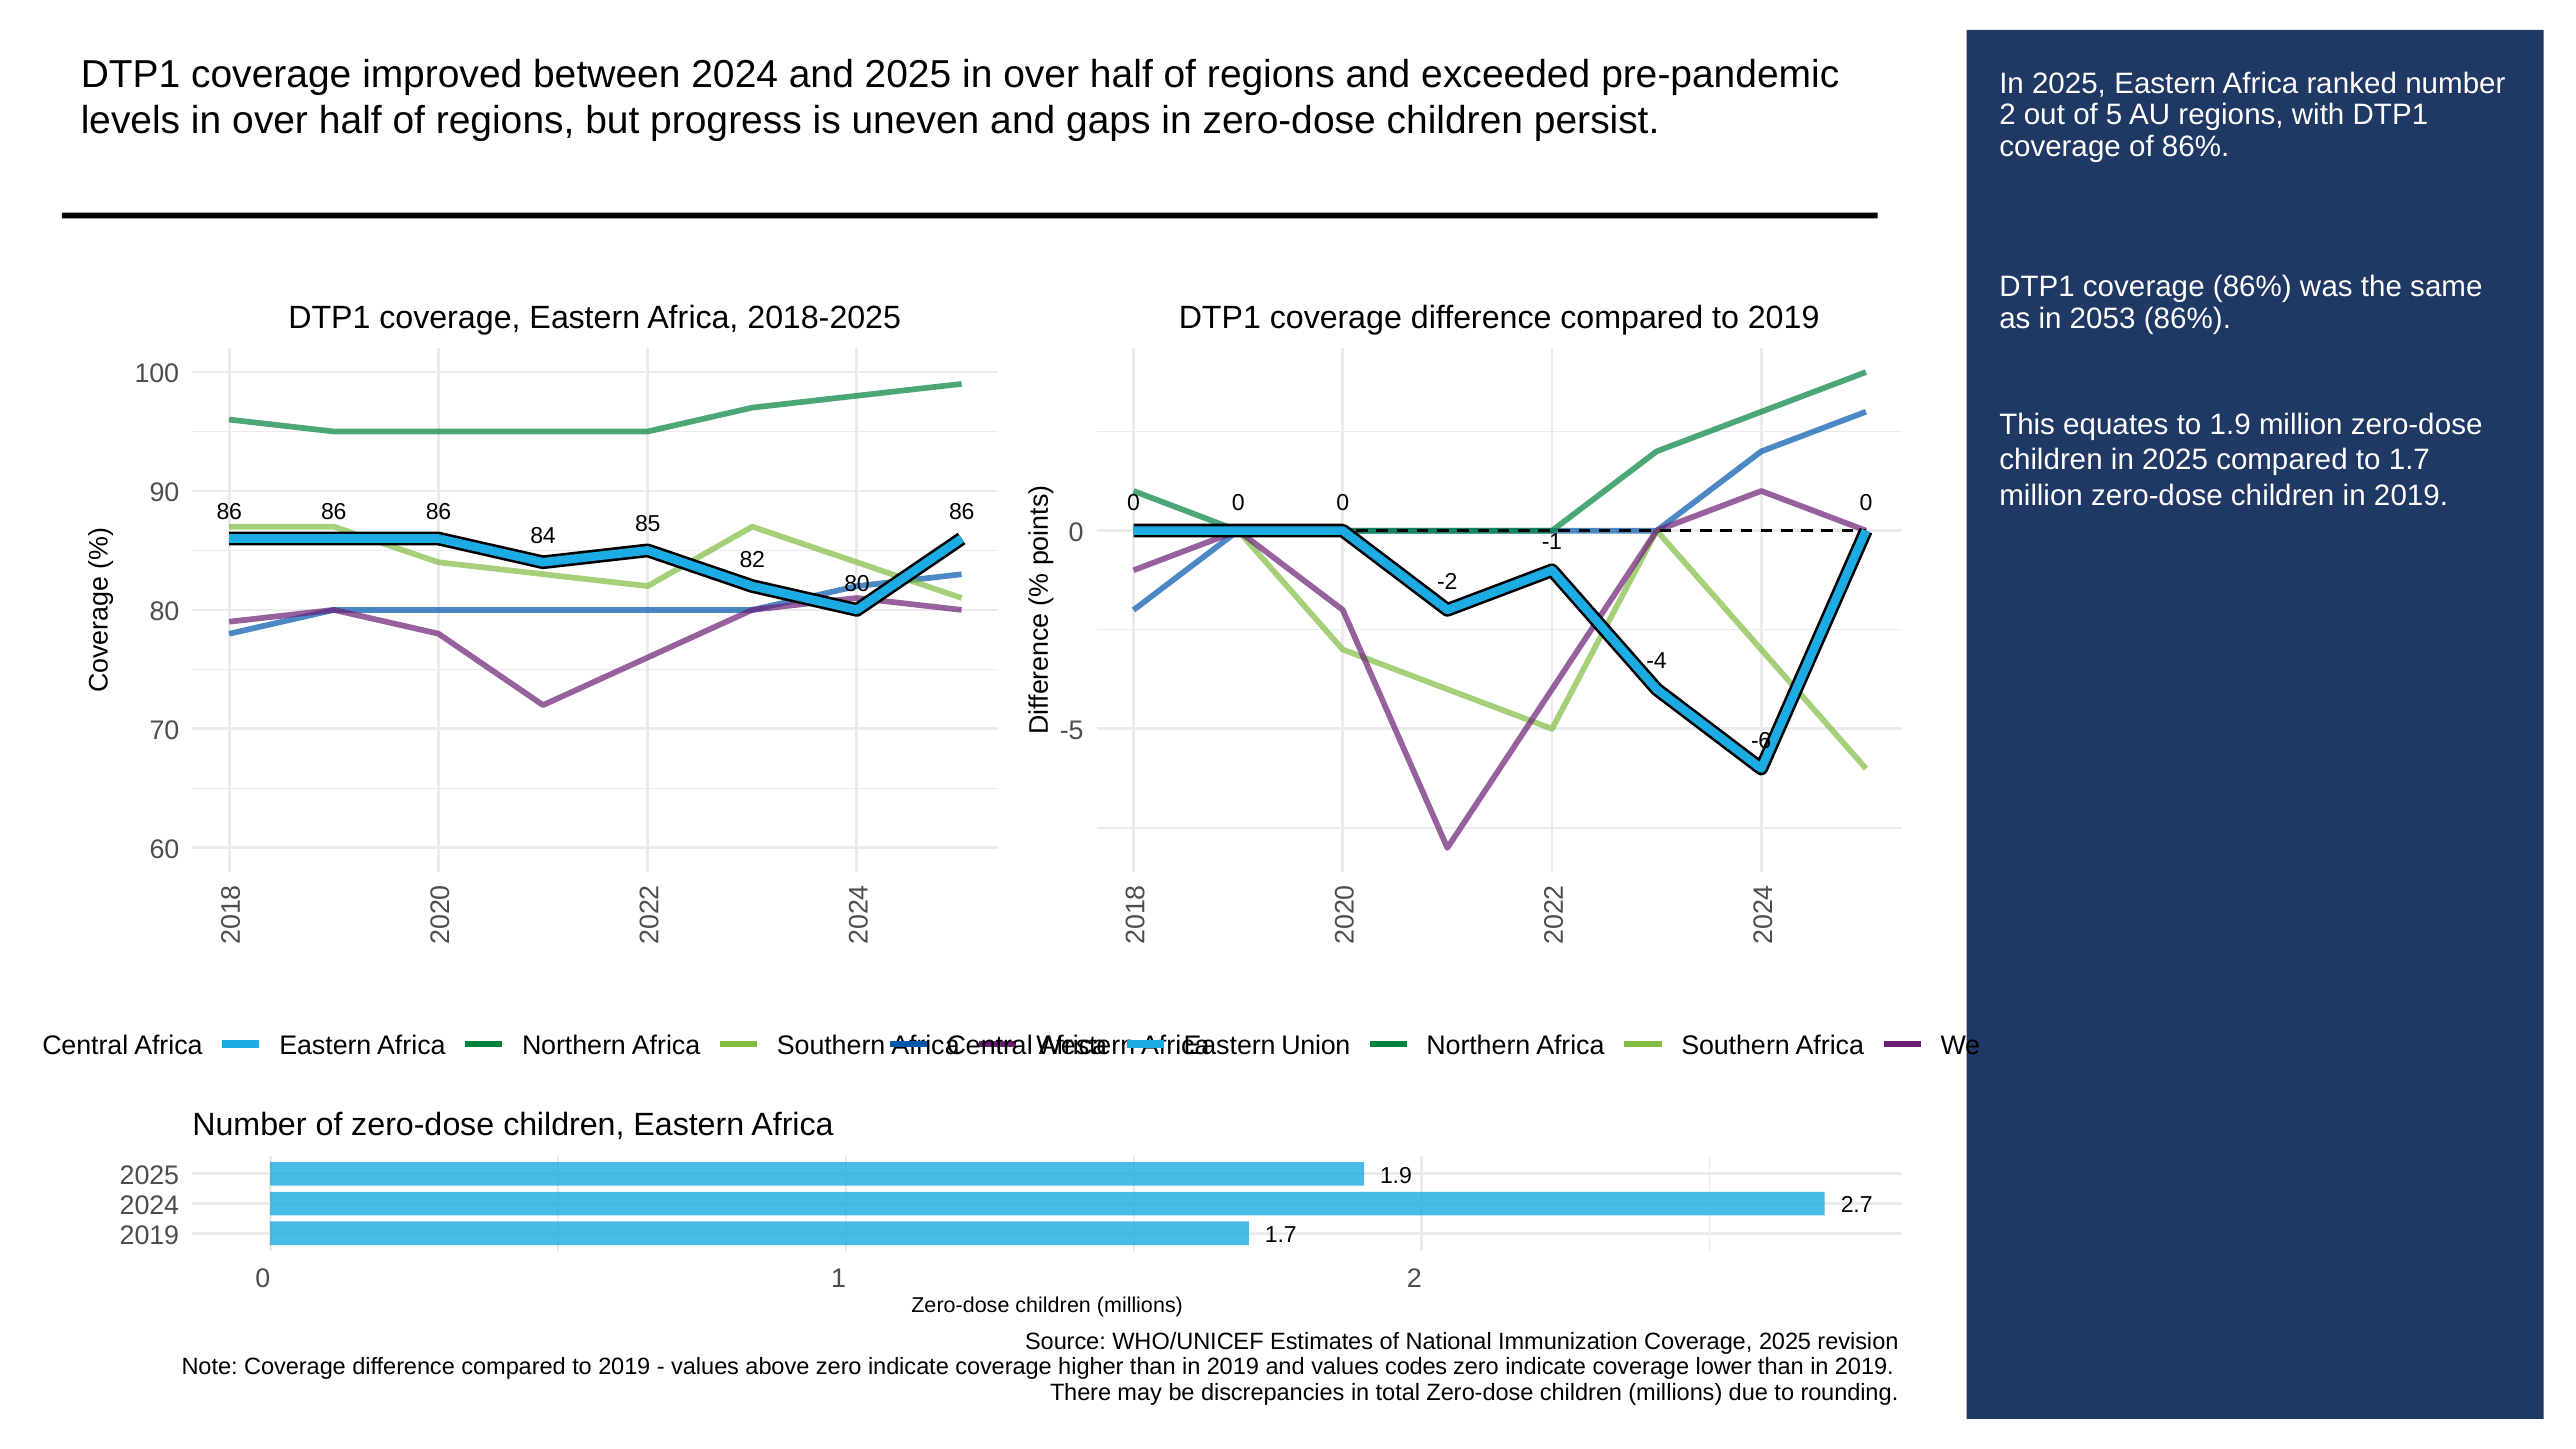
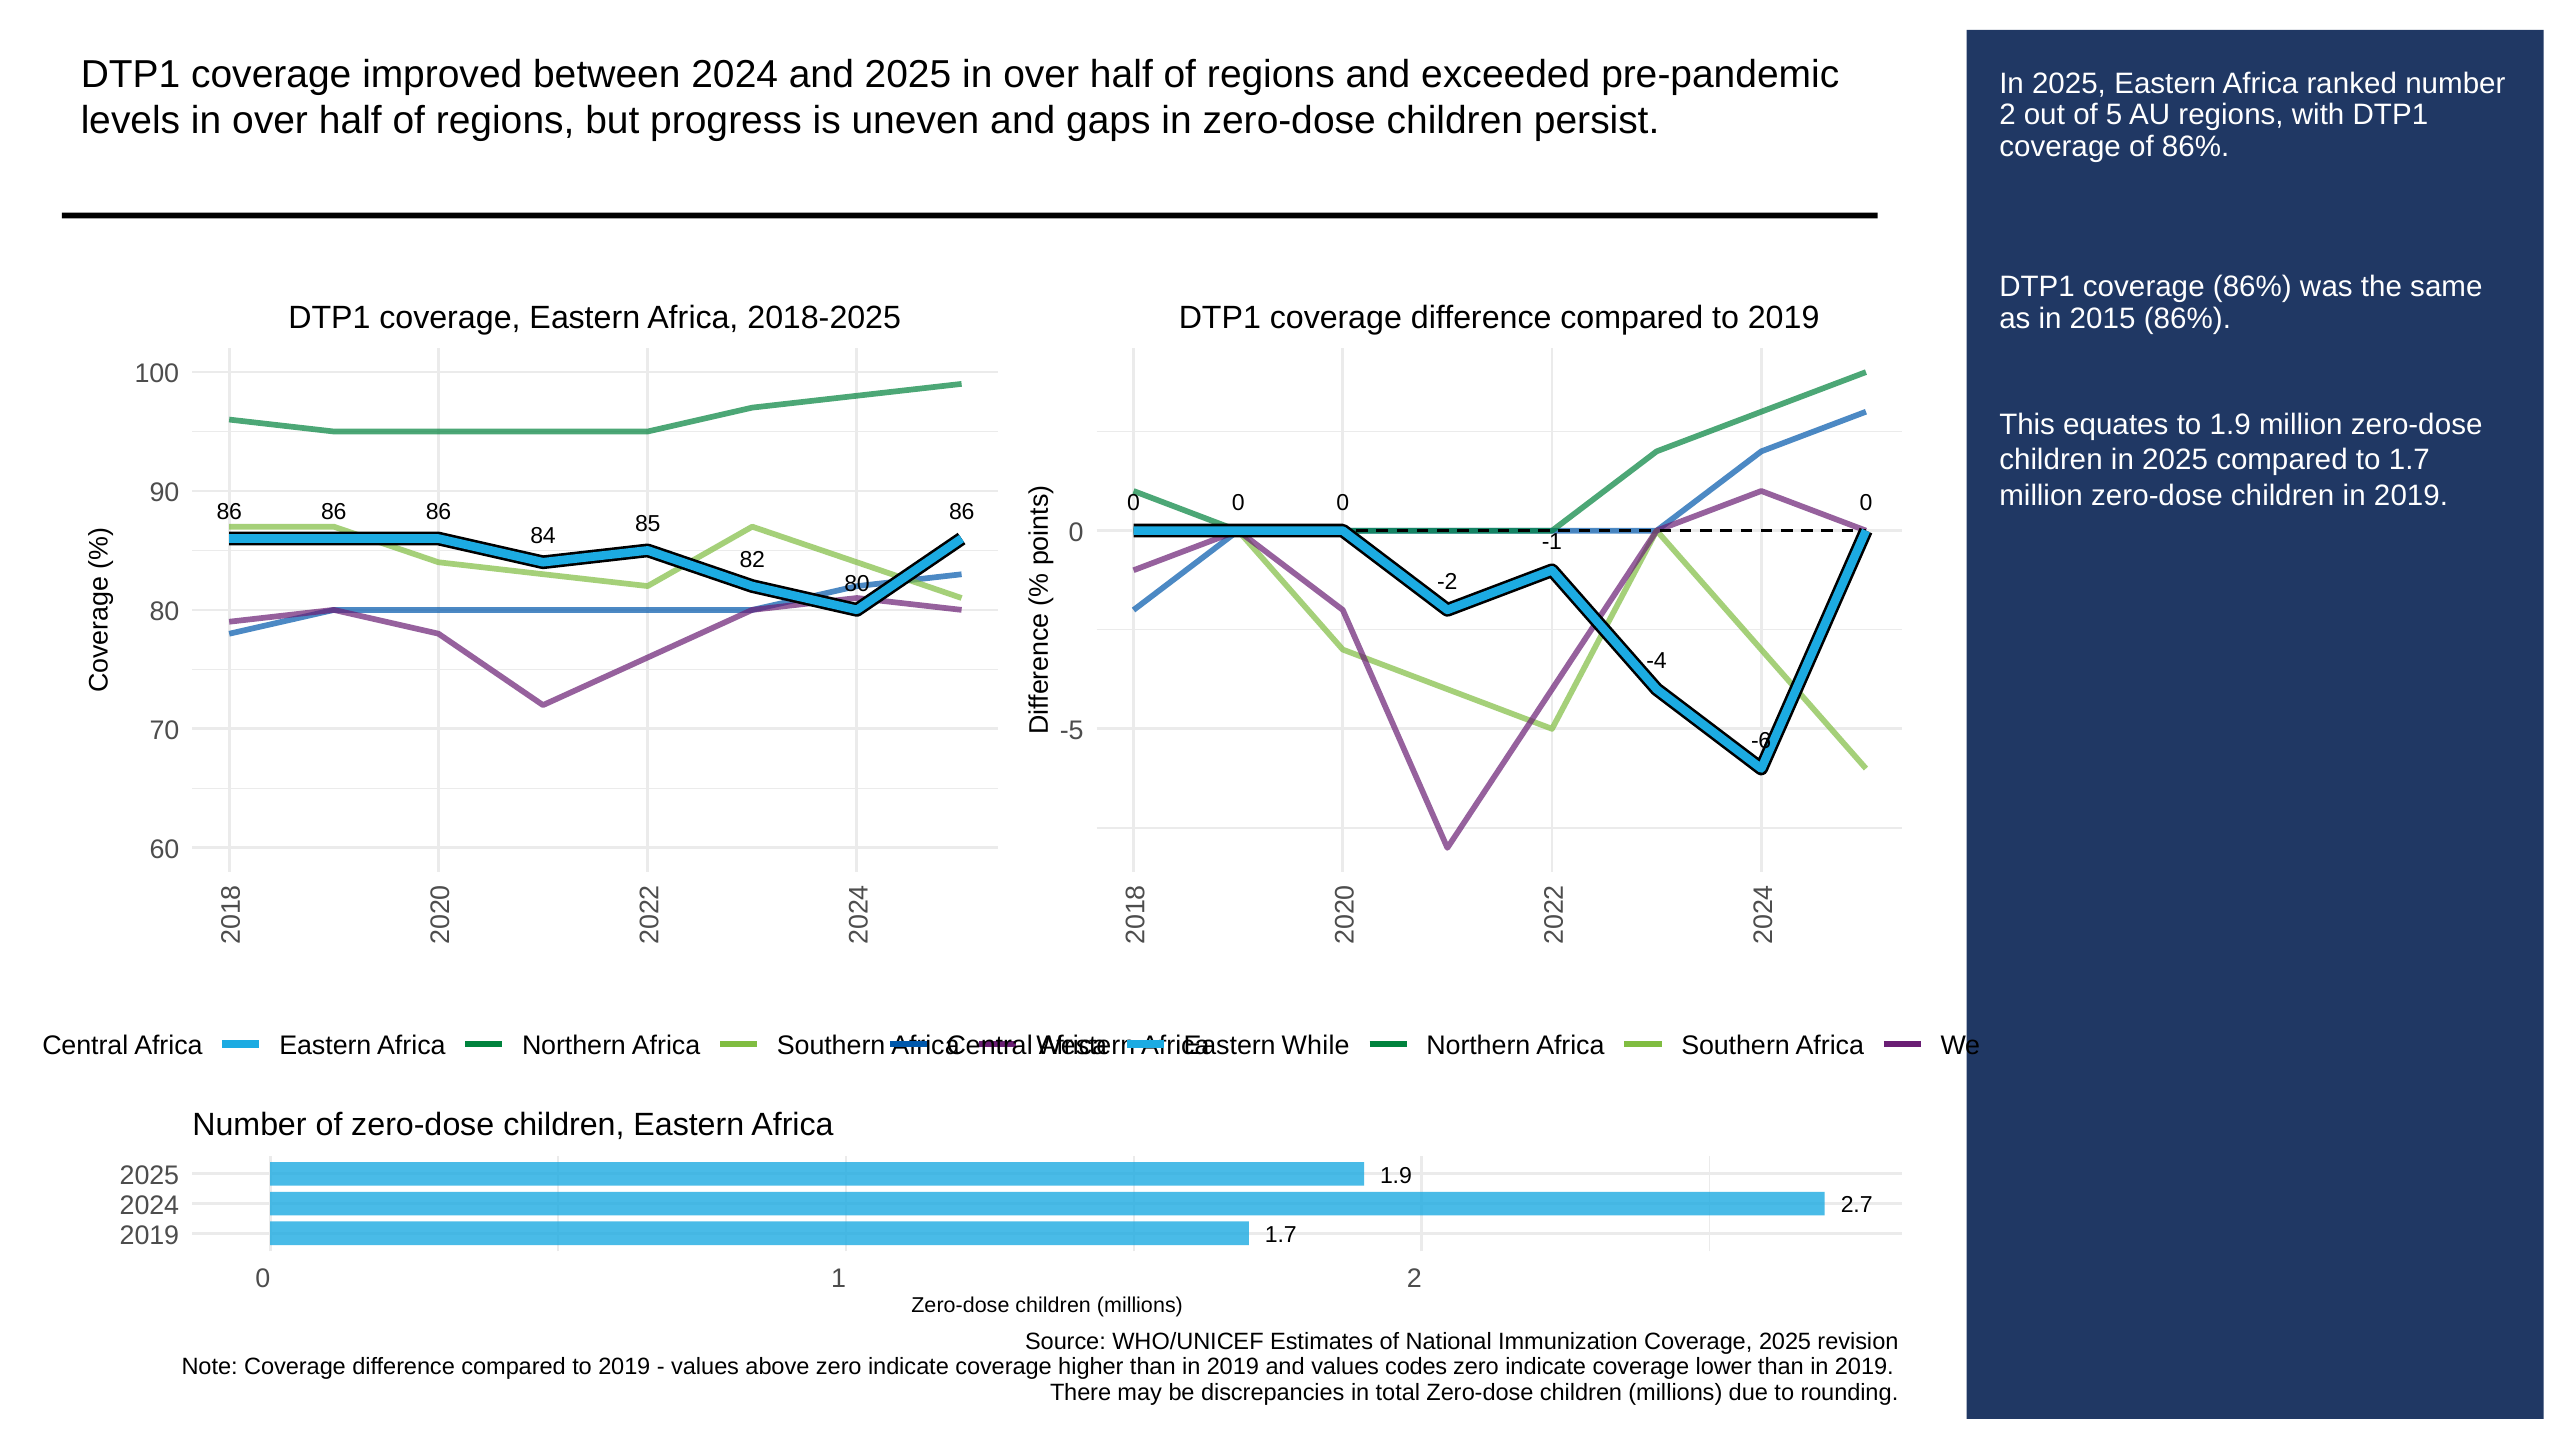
2053: 2053 -> 2015
Union: Union -> While
